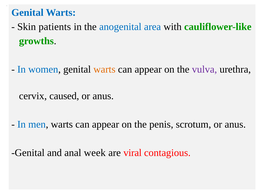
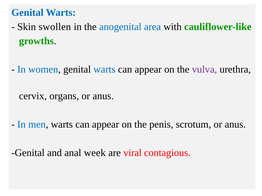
patients: patients -> swollen
warts at (104, 70) colour: orange -> blue
caused: caused -> organs
